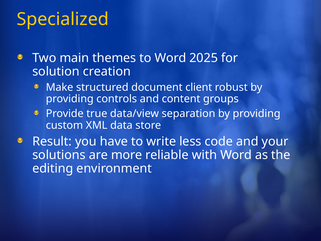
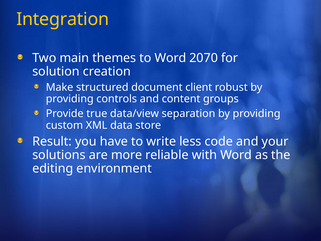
Specialized: Specialized -> Integration
2025: 2025 -> 2070
